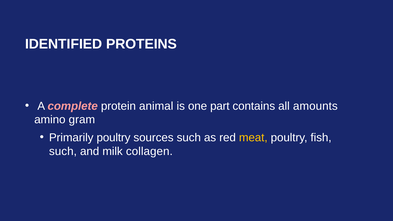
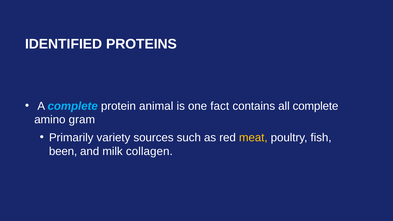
complete at (73, 106) colour: pink -> light blue
part: part -> fact
all amounts: amounts -> complete
Primarily poultry: poultry -> variety
such at (63, 151): such -> been
